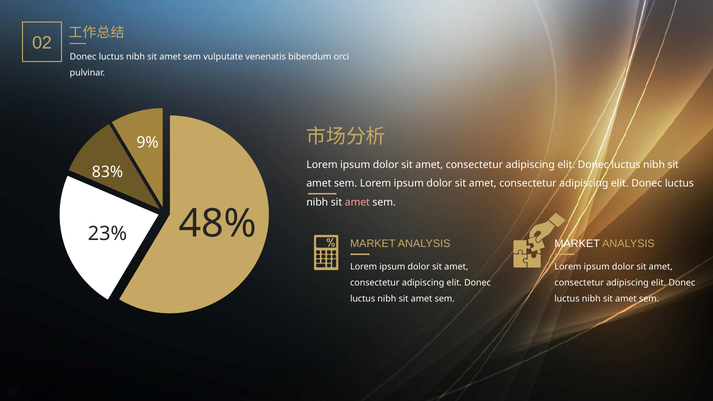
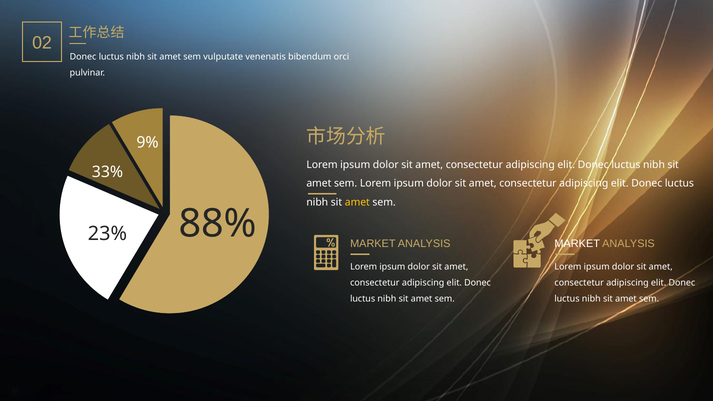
83%: 83% -> 33%
amet at (357, 202) colour: pink -> yellow
48%: 48% -> 88%
